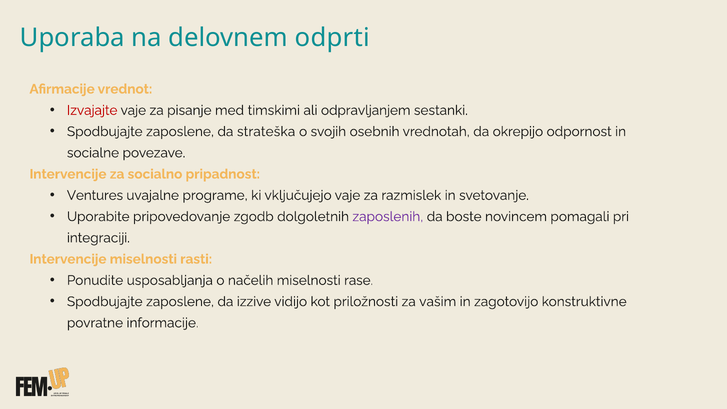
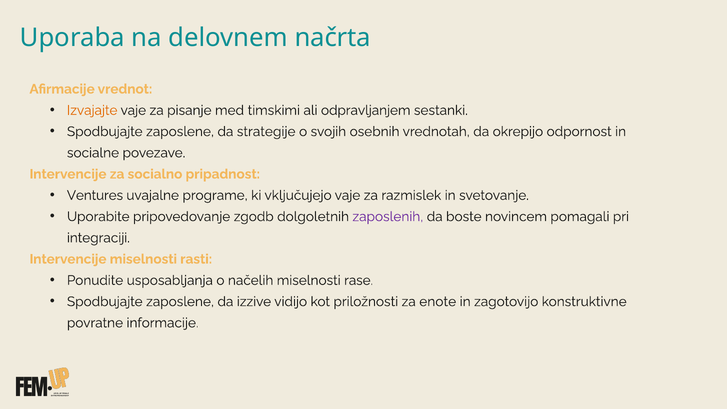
odprti: odprti -> načrta
Izvajajte colour: red -> orange
strateška: strateška -> strategije
vašim: vašim -> enote
